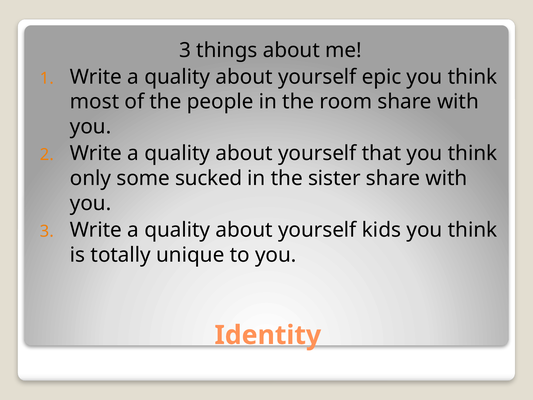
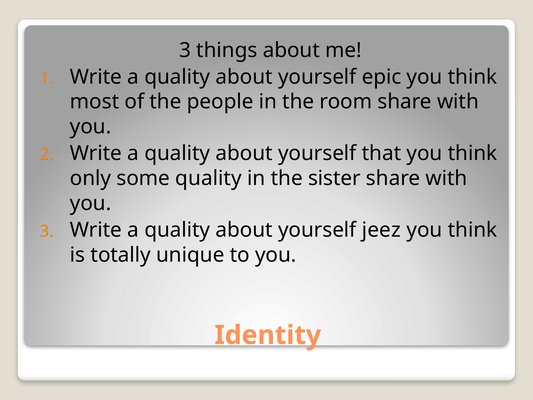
some sucked: sucked -> quality
kids: kids -> jeez
